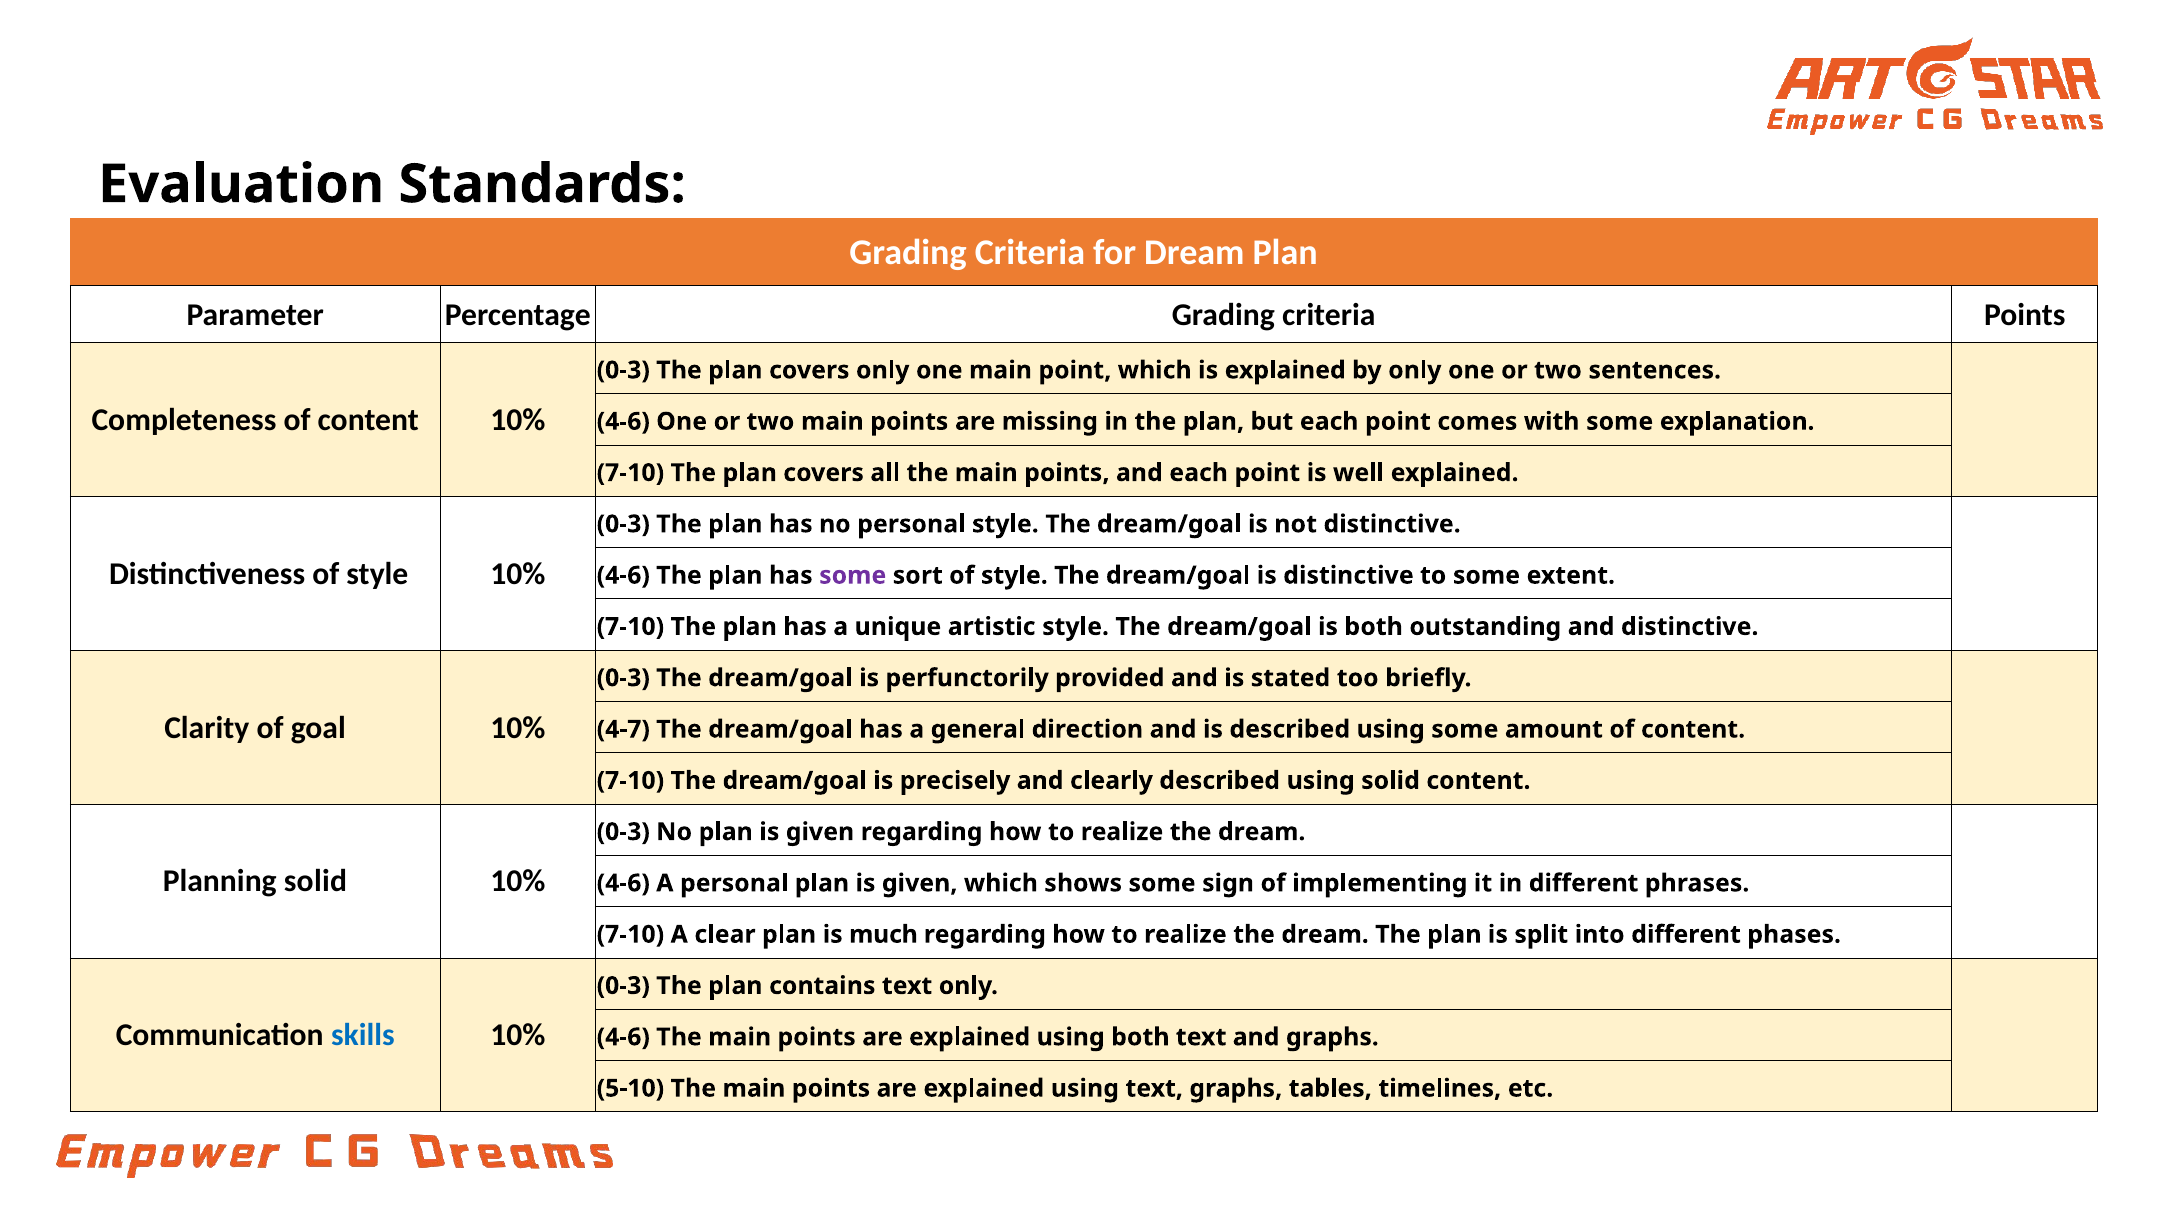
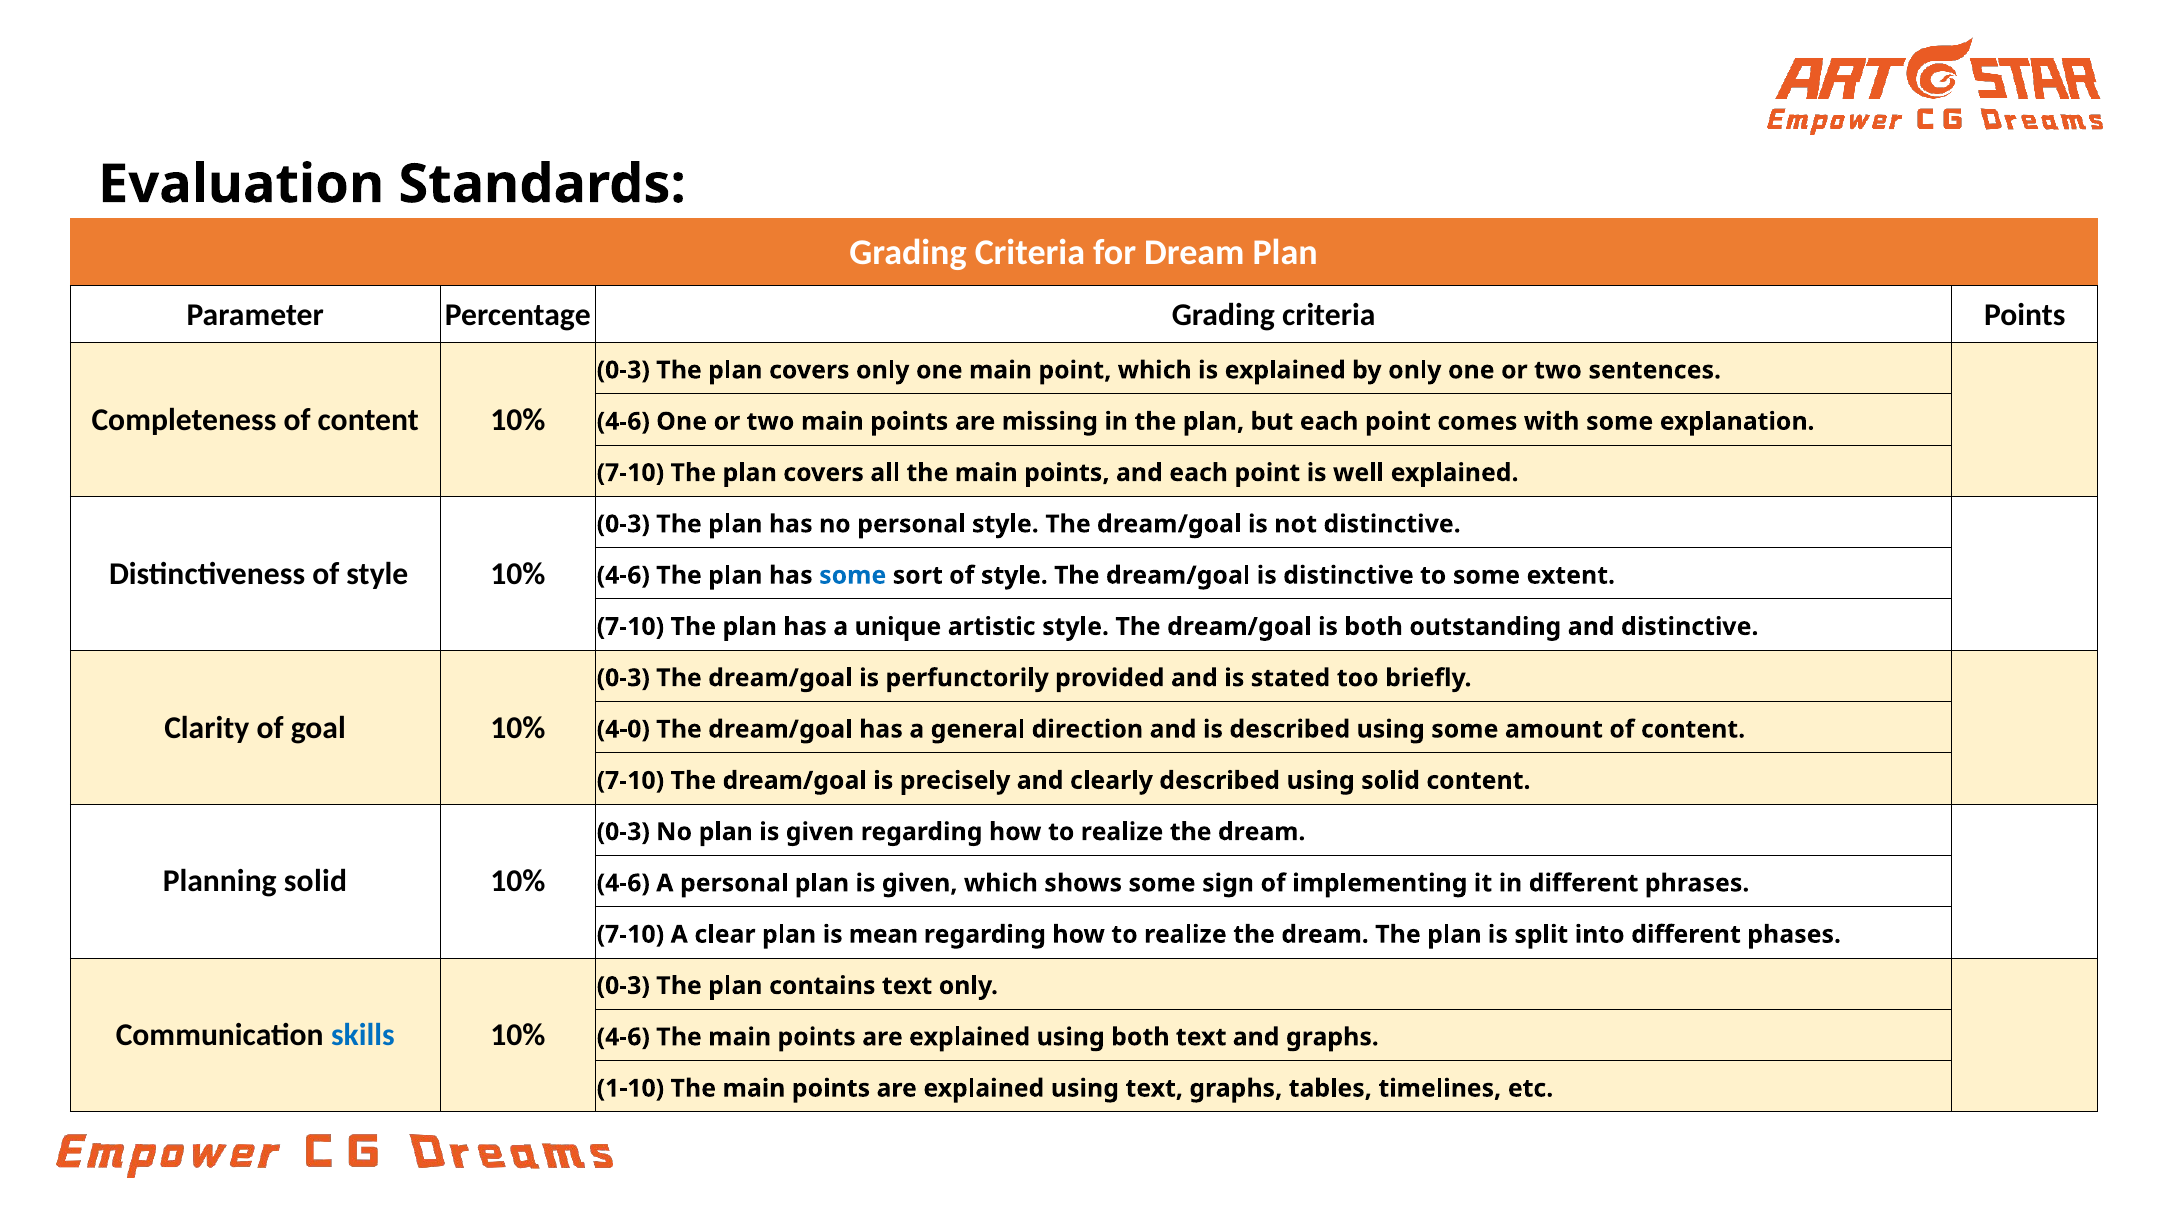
some at (853, 575) colour: purple -> blue
4-7: 4-7 -> 4-0
much: much -> mean
5-10: 5-10 -> 1-10
